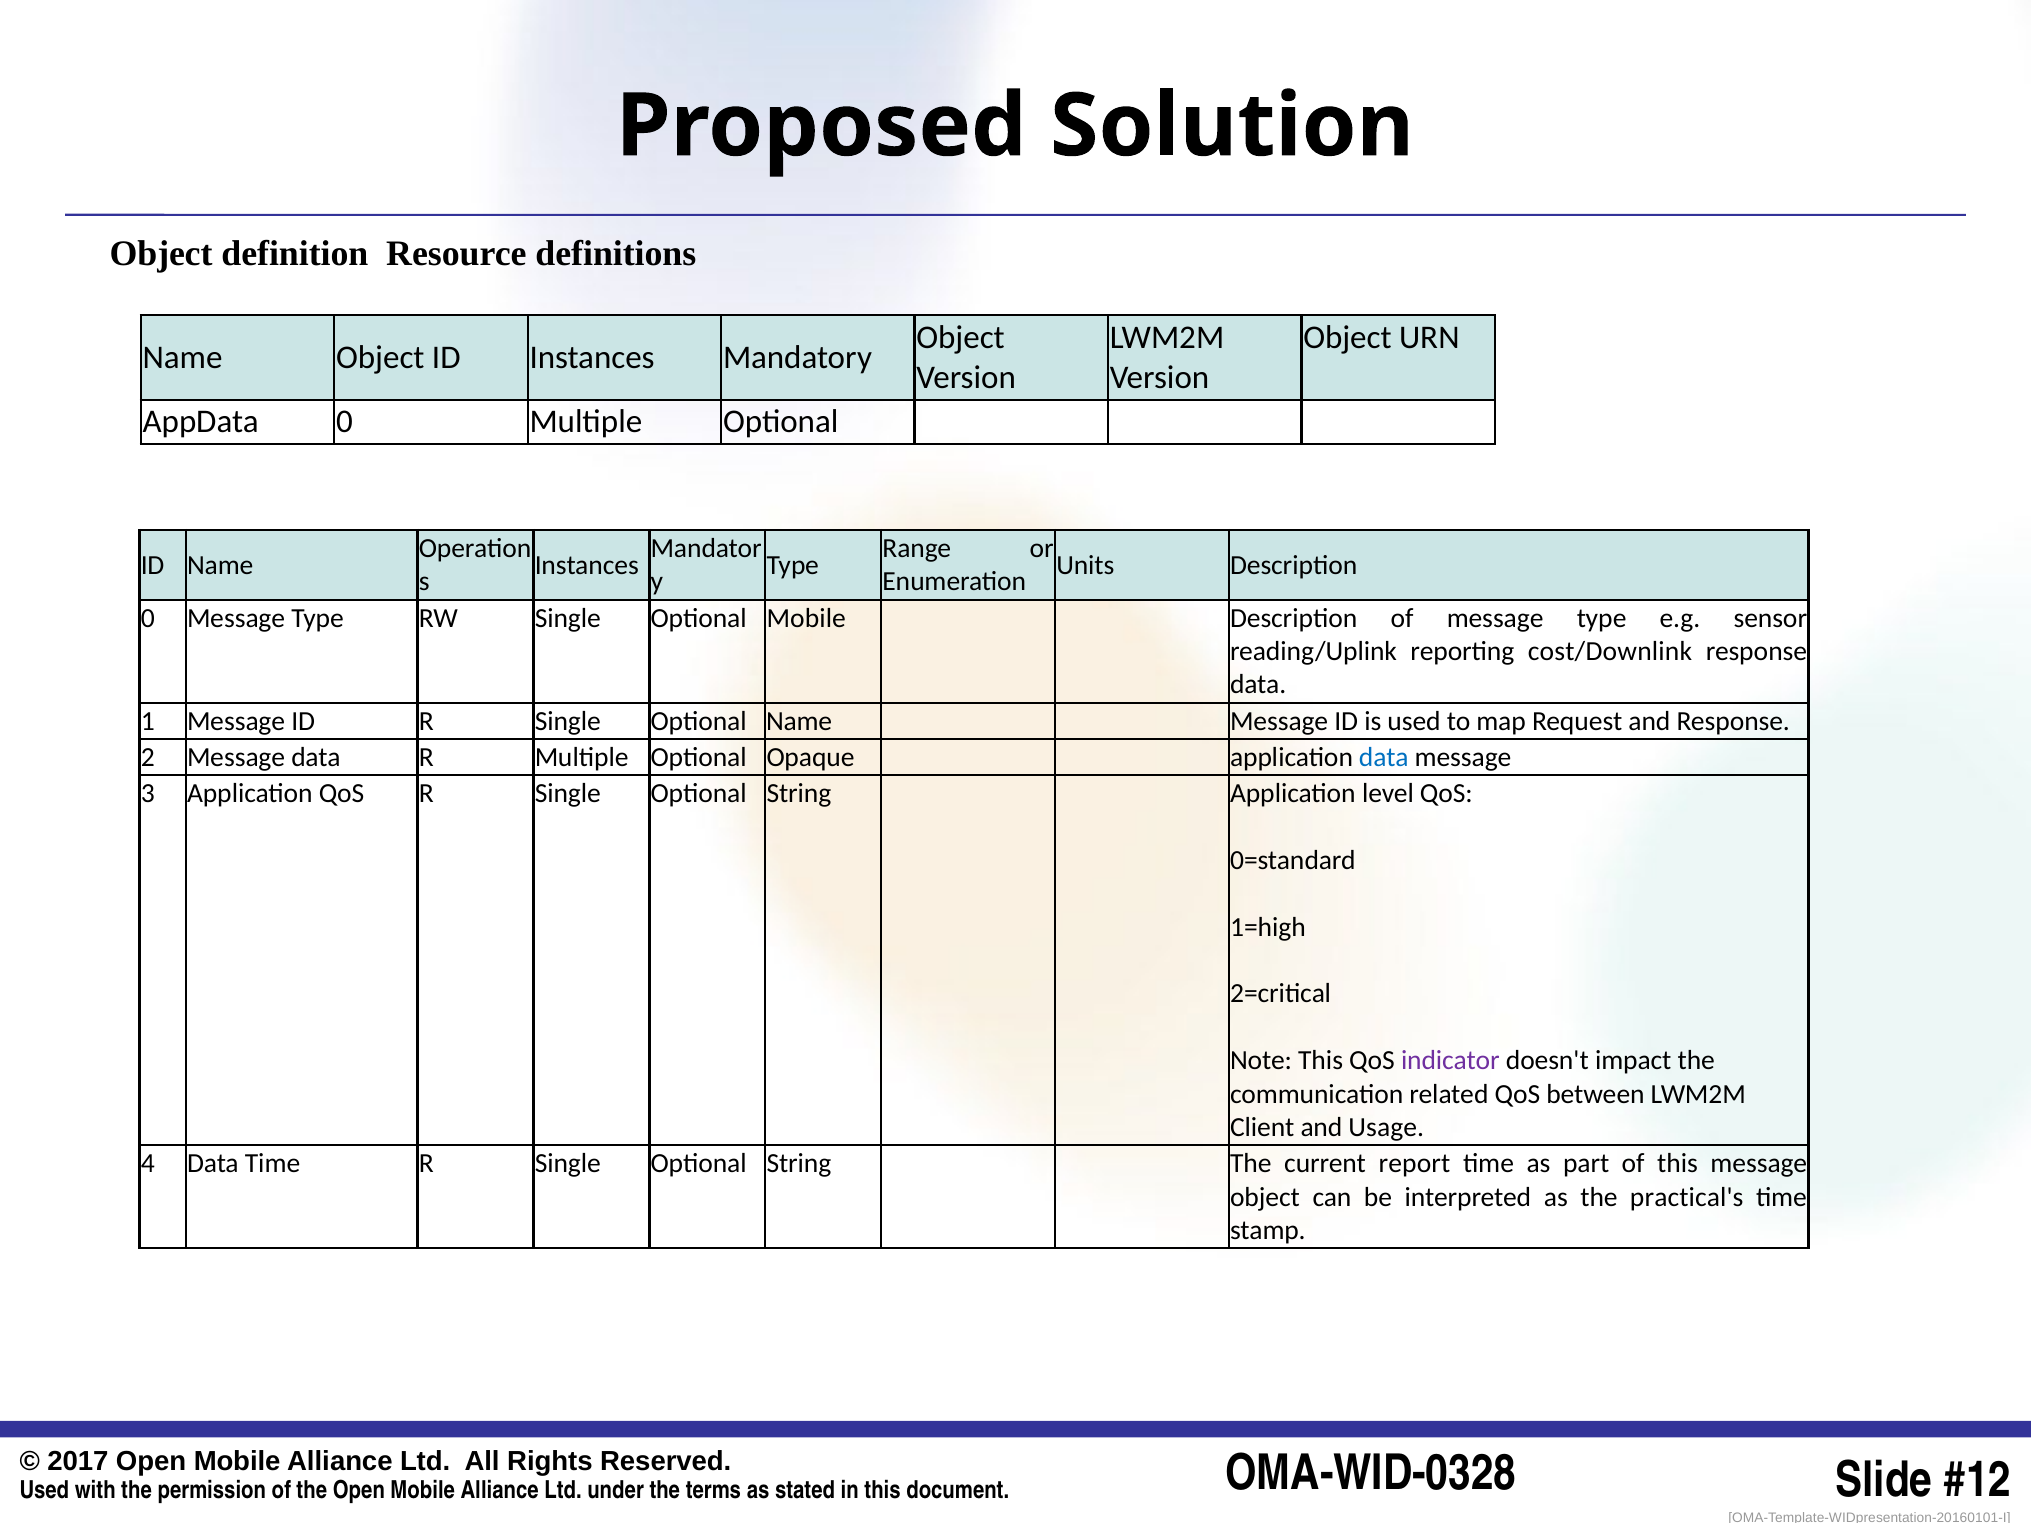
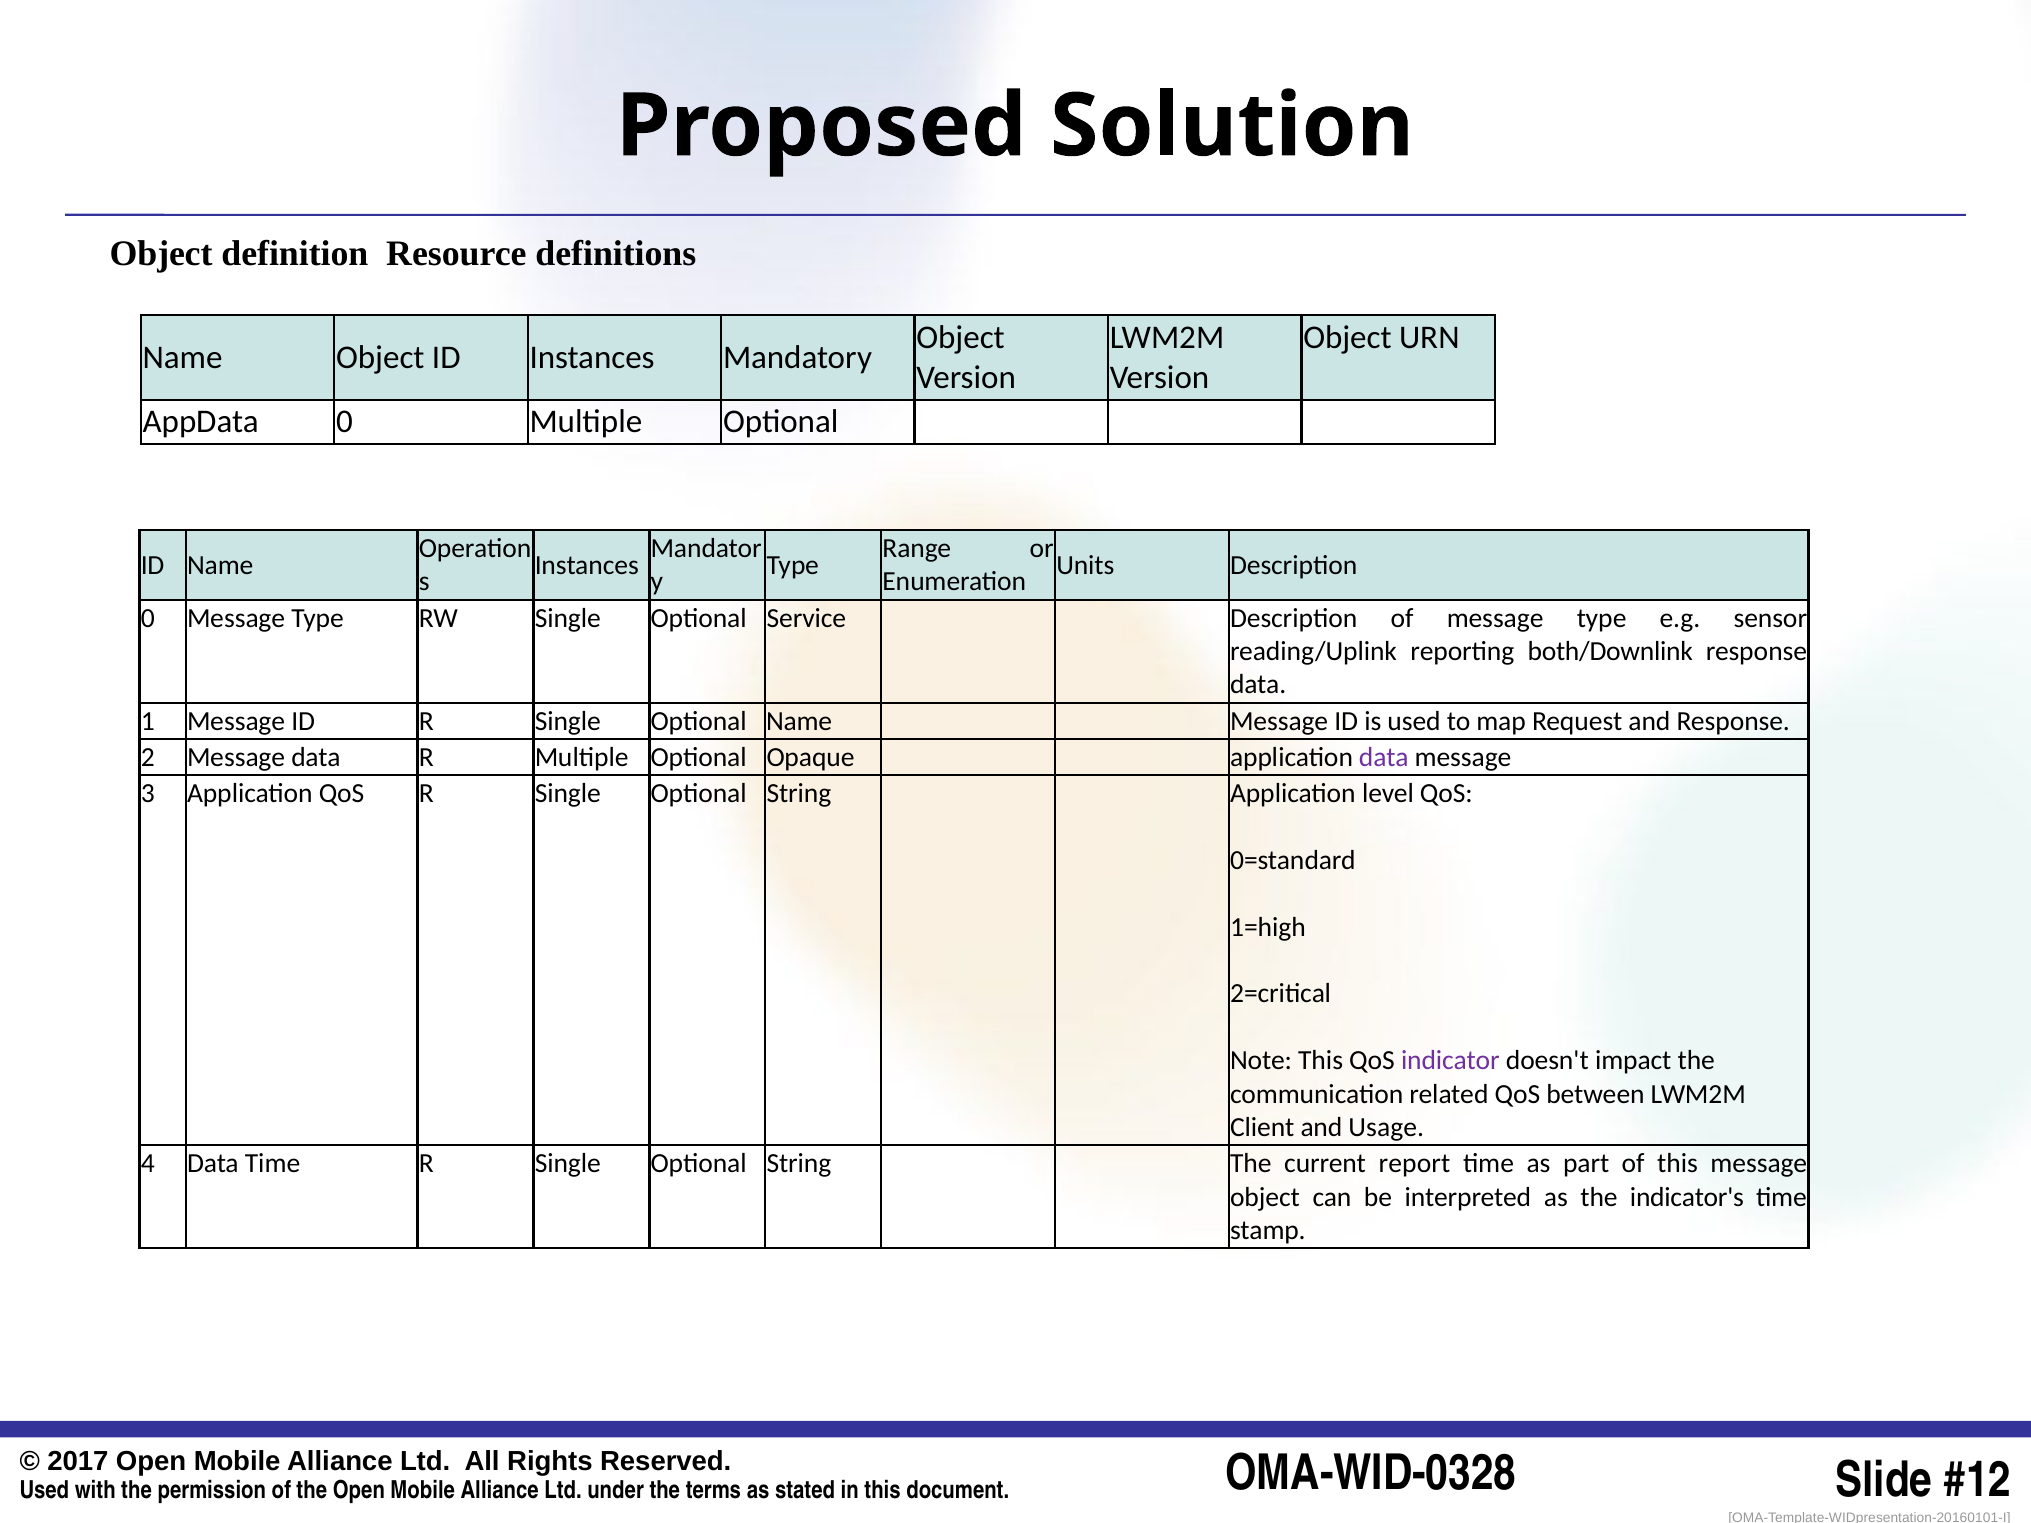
Optional Mobile: Mobile -> Service
cost/Downlink: cost/Downlink -> both/Downlink
data at (1384, 757) colour: blue -> purple
practical's: practical's -> indicator's
